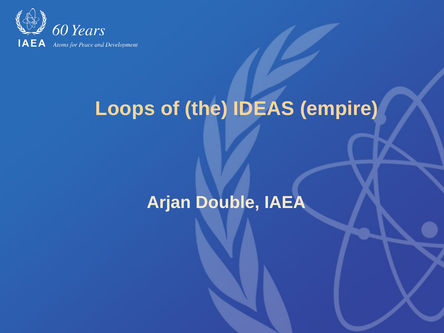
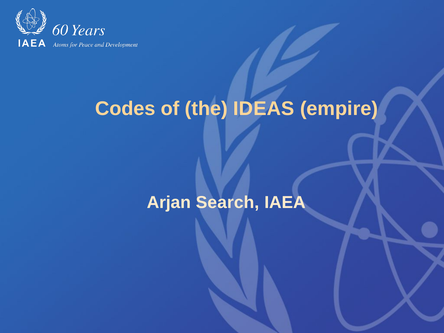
Loops: Loops -> Codes
Double: Double -> Search
